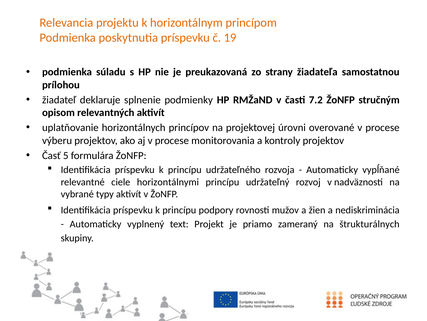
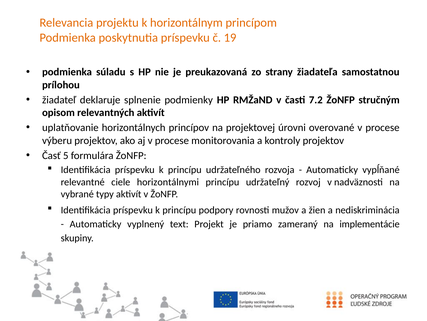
štrukturálnych: štrukturálnych -> implementácie
